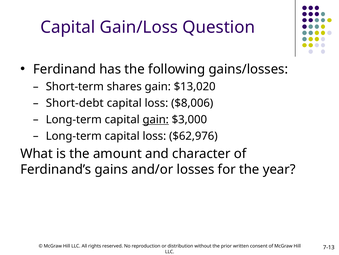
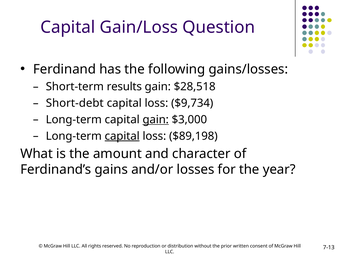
shares: shares -> results
$13,020: $13,020 -> $28,518
$8,006: $8,006 -> $9,734
capital at (122, 136) underline: none -> present
$62,976: $62,976 -> $89,198
